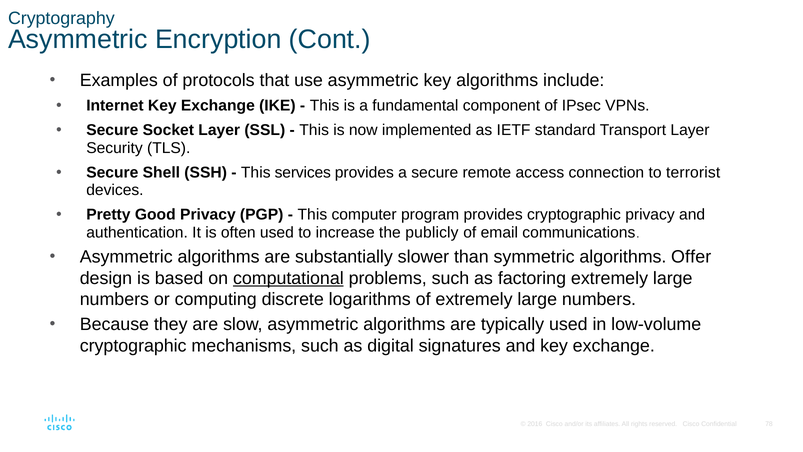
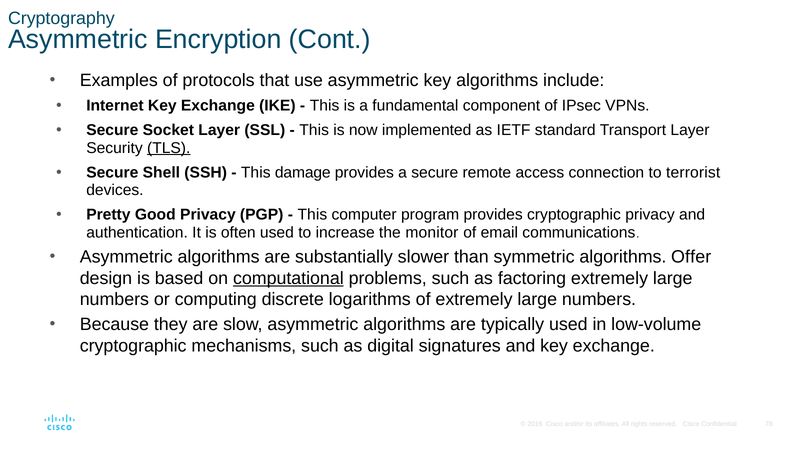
TLS underline: none -> present
services: services -> damage
publicly: publicly -> monitor
